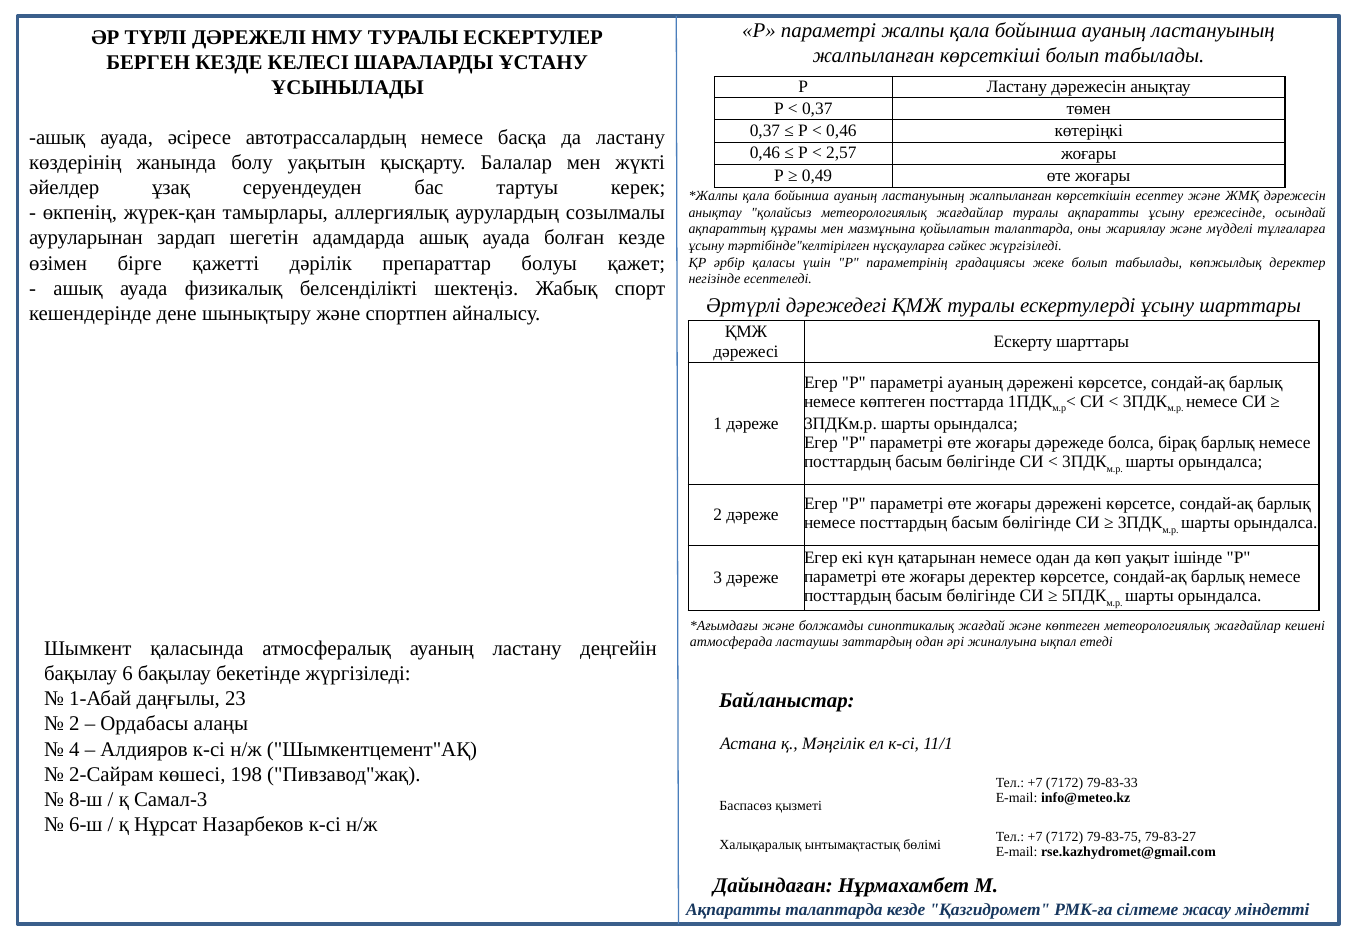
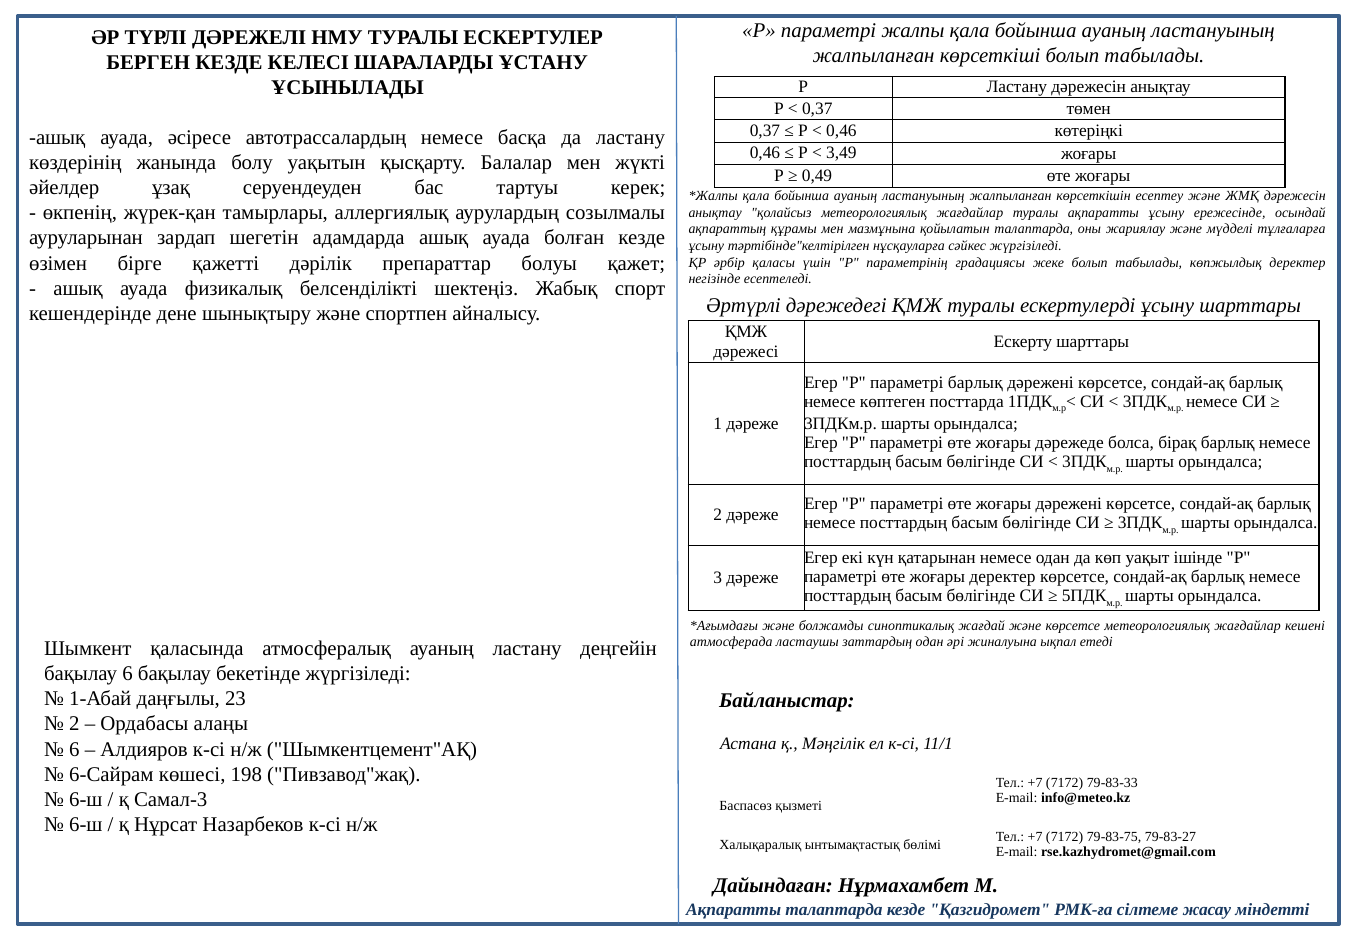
2,57: 2,57 -> 3,49
параметрі ауаның: ауаның -> барлық
және көптеген: көптеген -> көрсетсе
4 at (74, 749): 4 -> 6
2-Сайрам: 2-Сайрам -> 6-Сайрам
8-ш at (86, 799): 8-ш -> 6-ш
